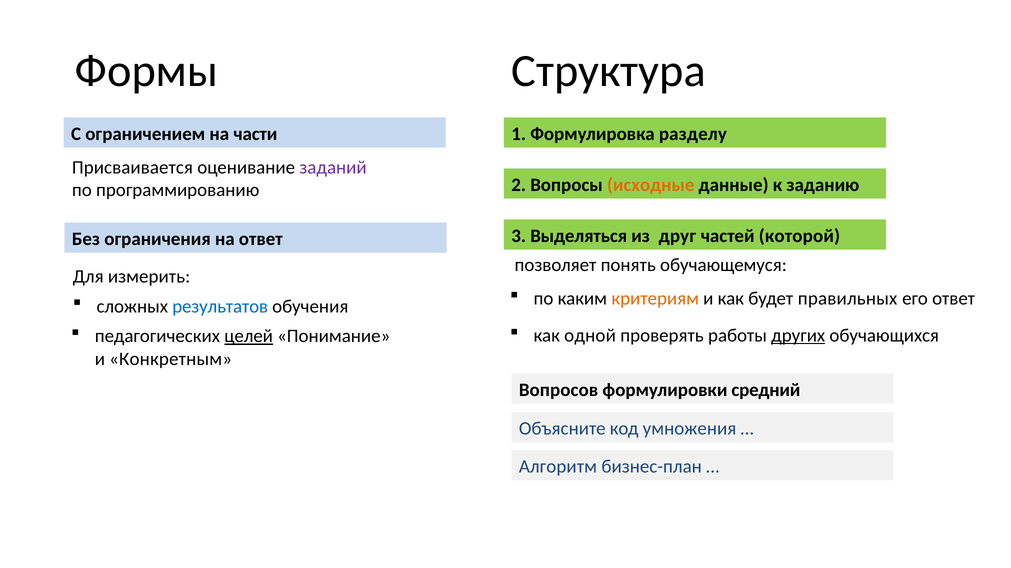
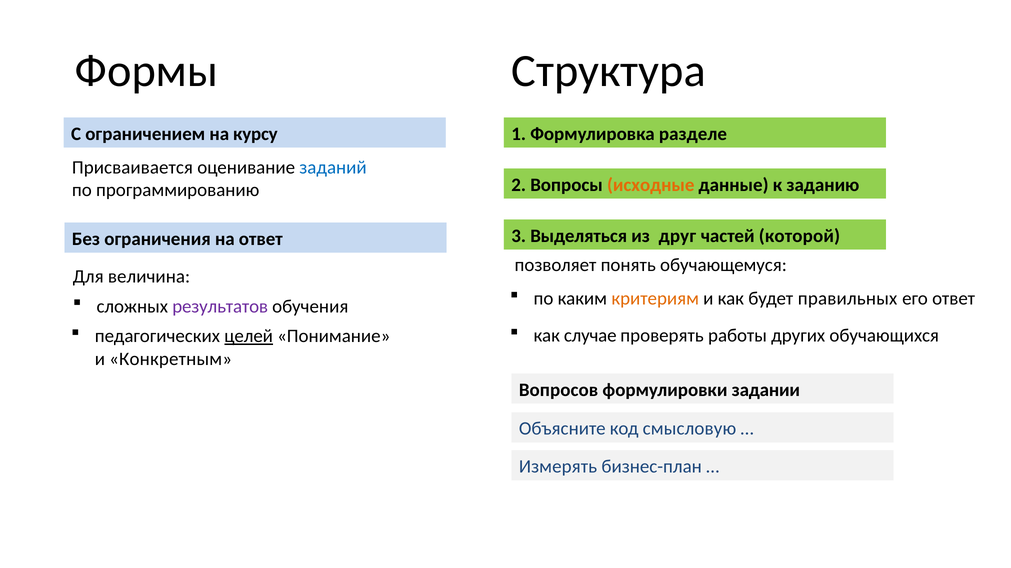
части: части -> курсу
разделу: разделу -> разделе
заданий colour: purple -> blue
измерить: измерить -> величина
результатов colour: blue -> purple
одной: одной -> случае
других underline: present -> none
средний: средний -> задании
умножения: умножения -> смысловую
Алгоритм: Алгоритм -> Измерять
